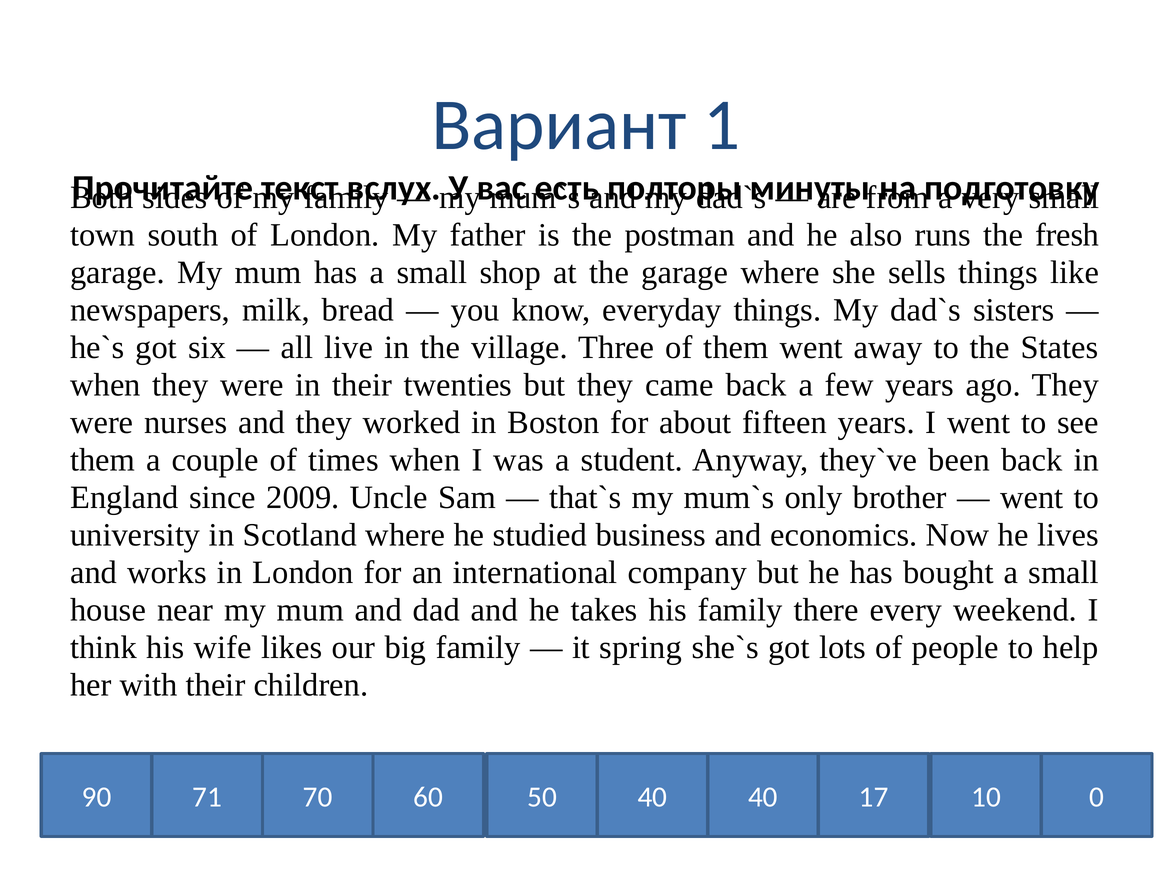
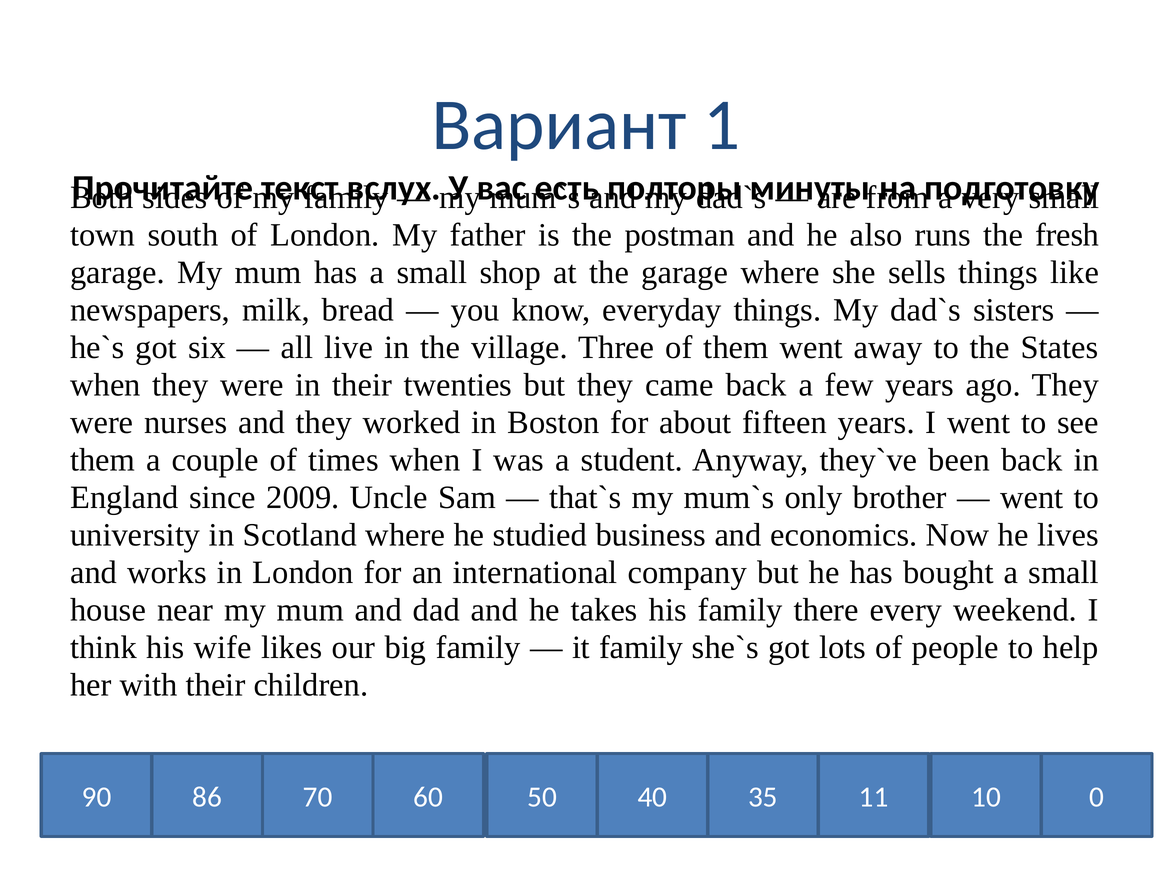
it spring: spring -> family
71: 71 -> 86
70 40: 40 -> 35
17: 17 -> 11
